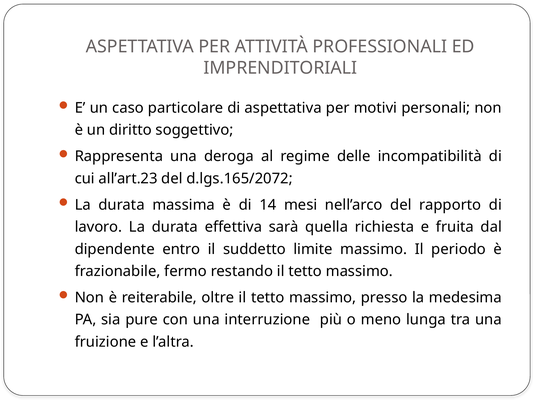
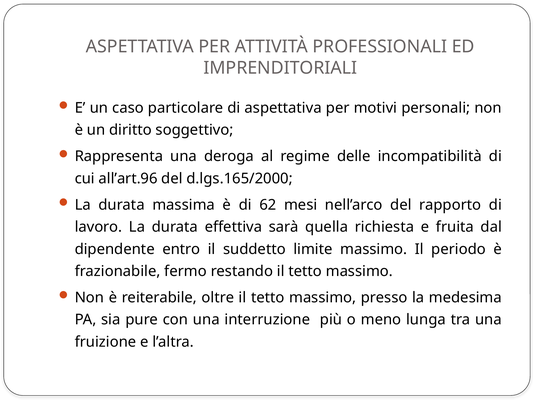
all’art.23: all’art.23 -> all’art.96
d.lgs.165/2072: d.lgs.165/2072 -> d.lgs.165/2000
14: 14 -> 62
